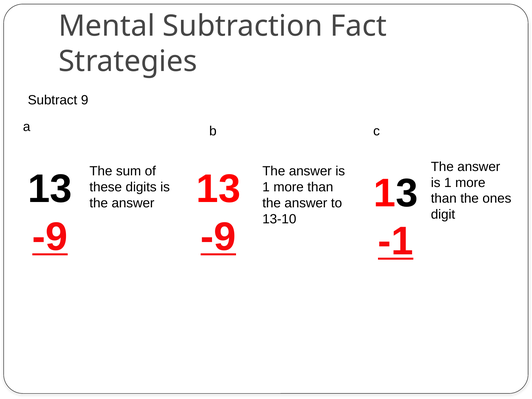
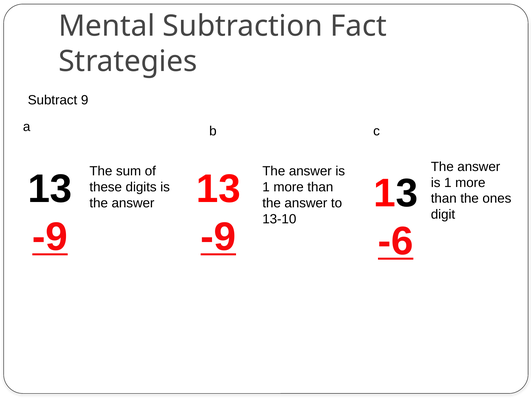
-1: -1 -> -6
